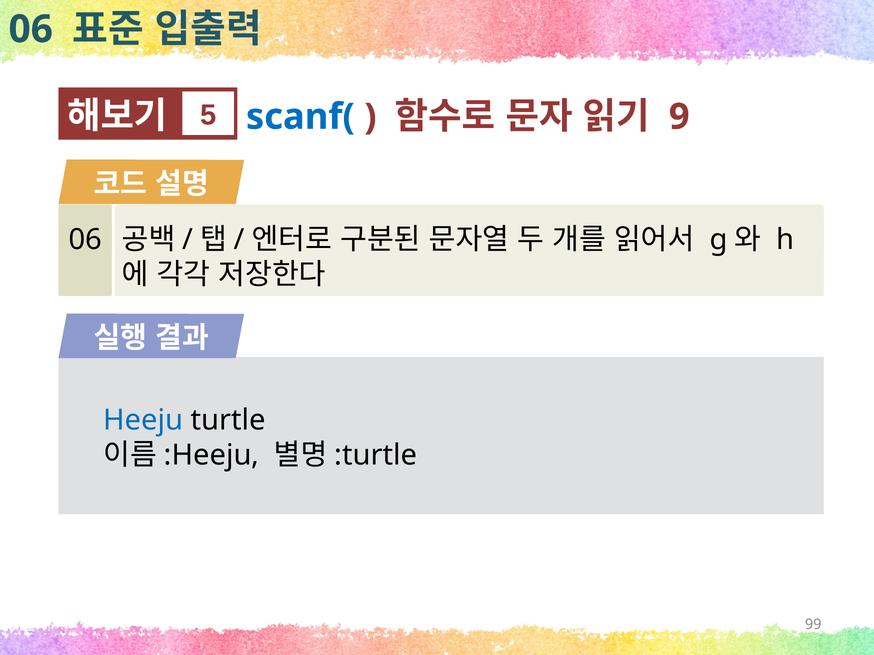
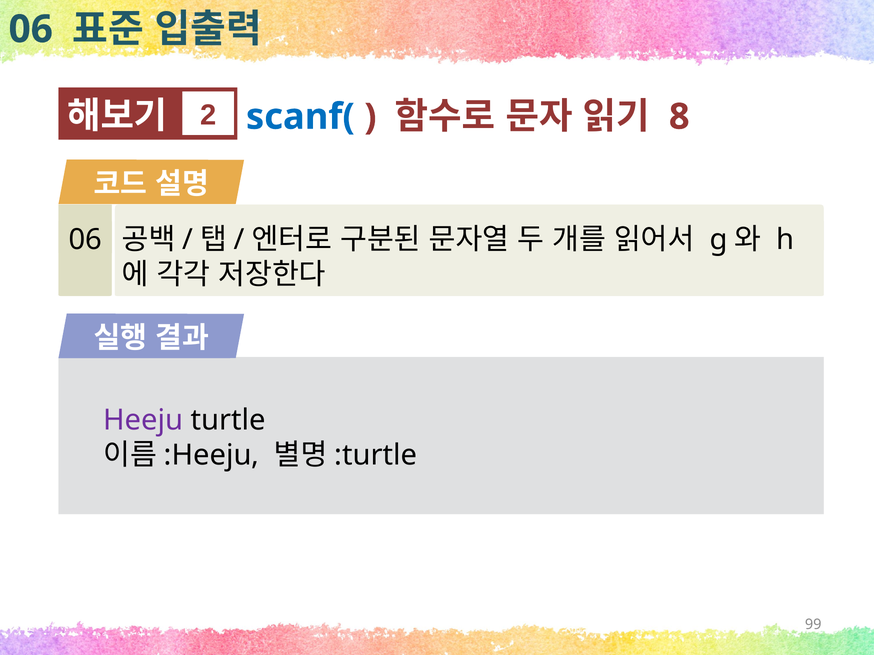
5: 5 -> 2
9: 9 -> 8
Heeju colour: blue -> purple
